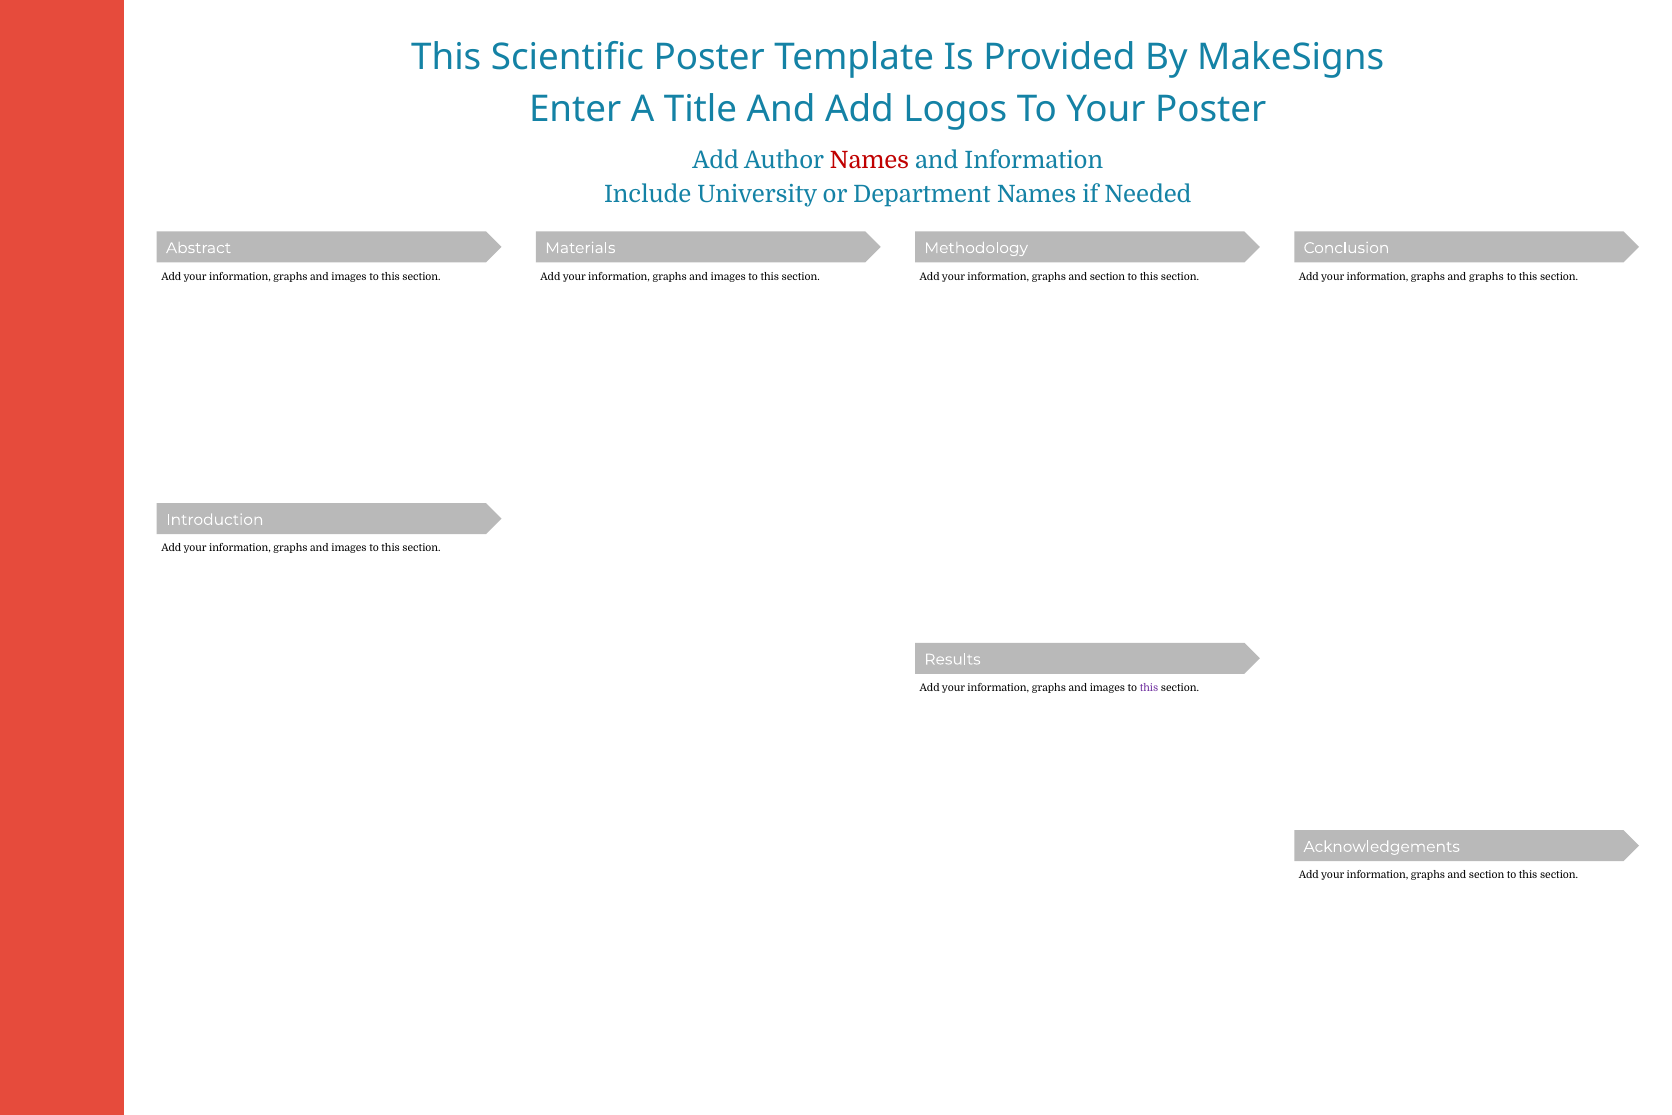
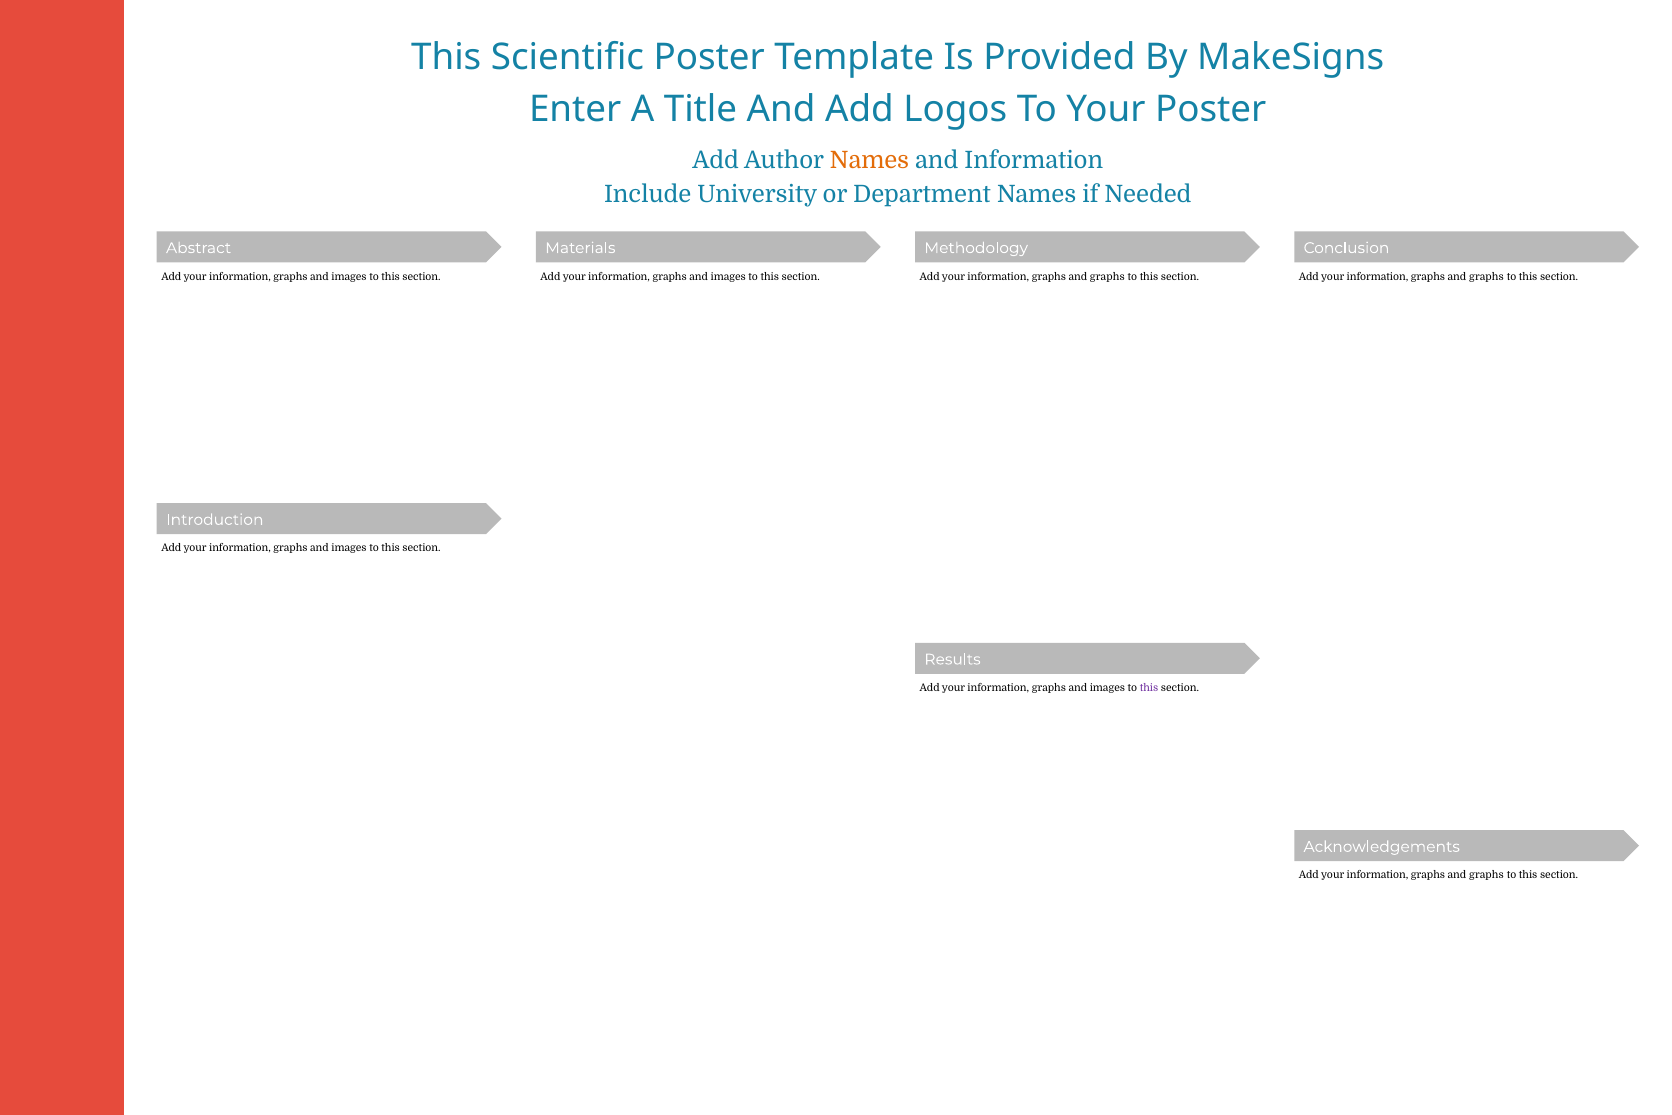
Names at (869, 161) colour: red -> orange
section at (1107, 277): section -> graphs
section at (1487, 875): section -> graphs
